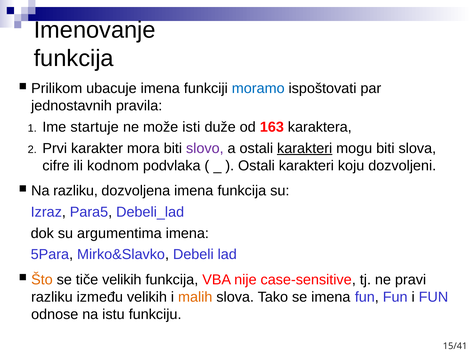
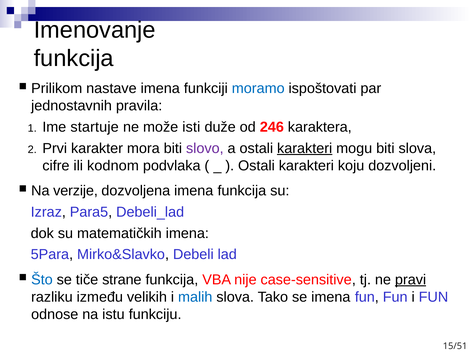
ubacuje: ubacuje -> nastave
163: 163 -> 246
Na razliku: razliku -> verzije
argumentima: argumentima -> matematičkih
Što colour: orange -> blue
tiče velikih: velikih -> strane
pravi underline: none -> present
malih colour: orange -> blue
15/41: 15/41 -> 15/51
